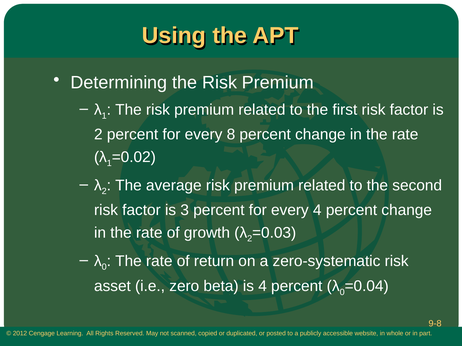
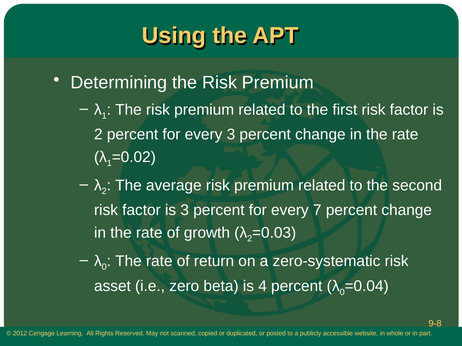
every 8: 8 -> 3
every 4: 4 -> 7
